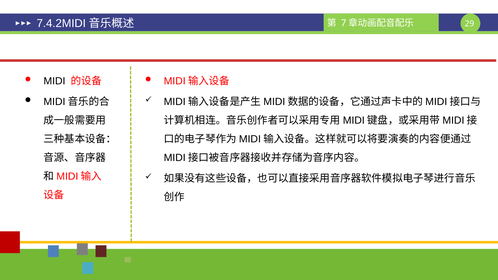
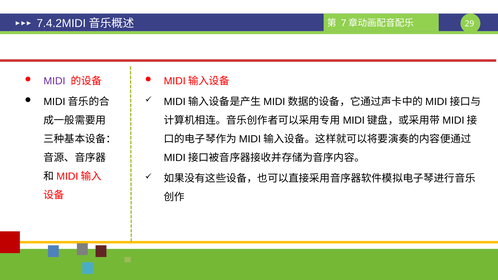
MIDI colour: black -> purple
